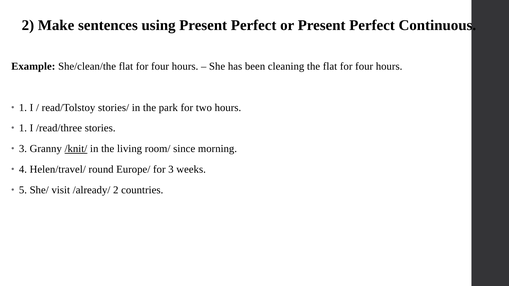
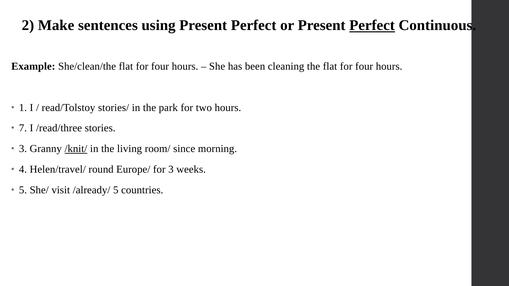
Perfect at (372, 25) underline: none -> present
1 at (23, 128): 1 -> 7
/already/ 2: 2 -> 5
